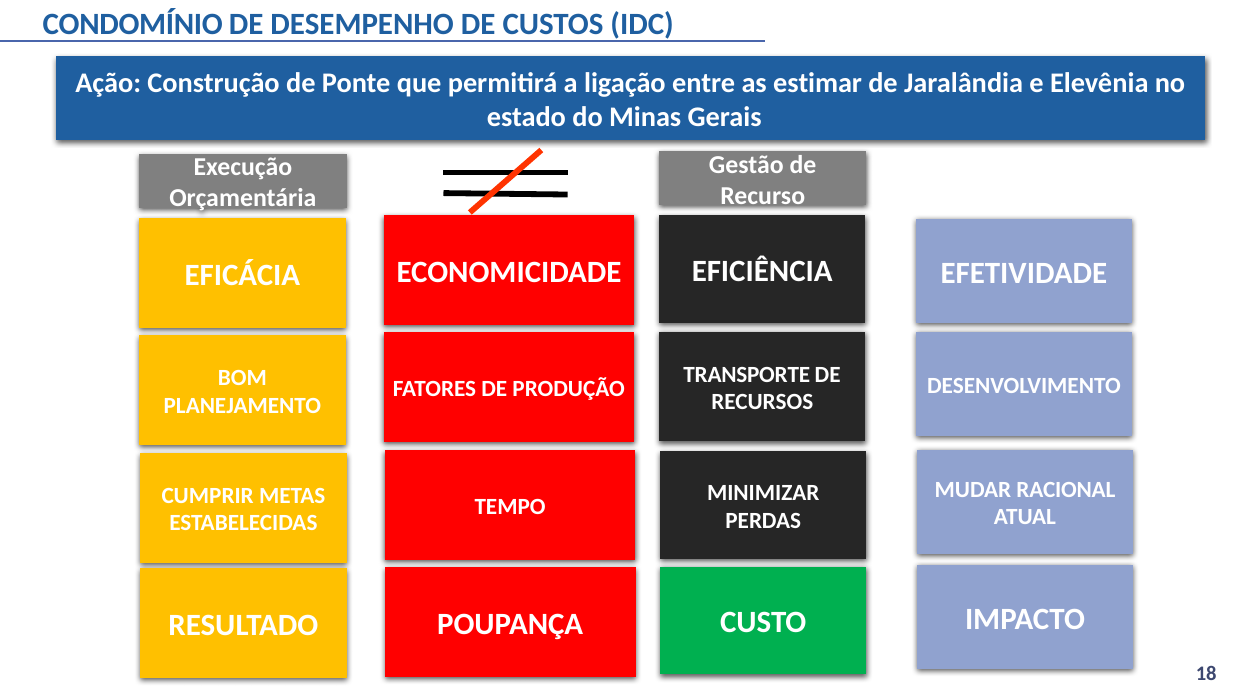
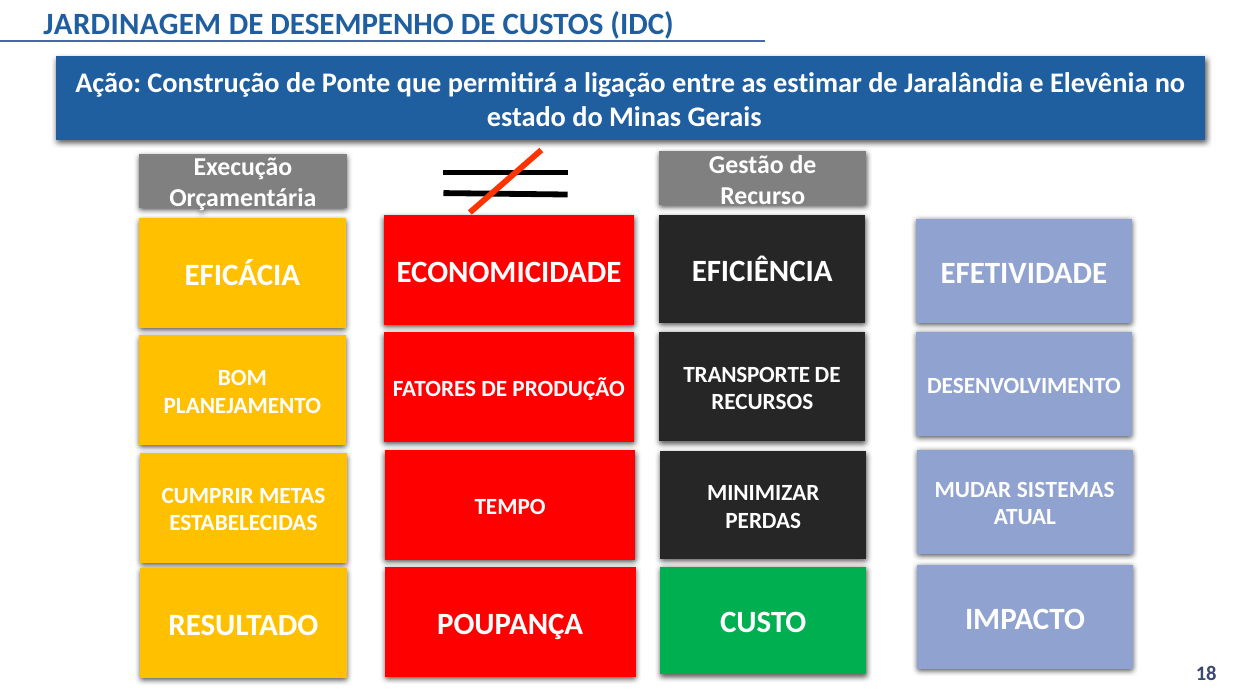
CONDOMÍNIO: CONDOMÍNIO -> JARDINAGEM
RACIONAL: RACIONAL -> SISTEMAS
